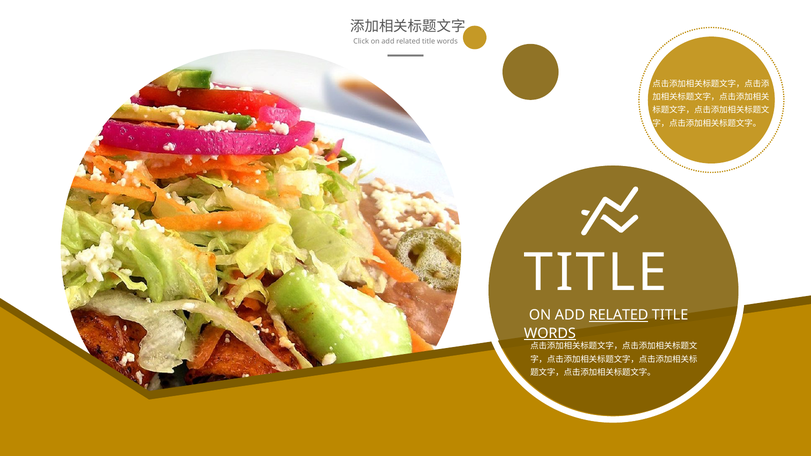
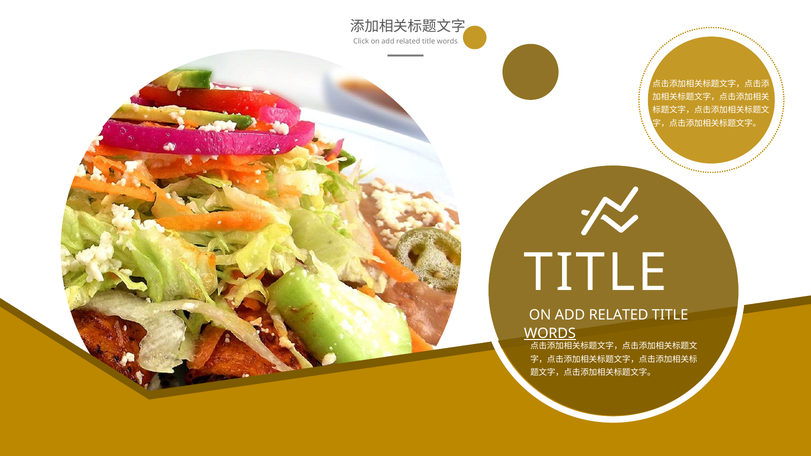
RELATED at (619, 315) underline: present -> none
